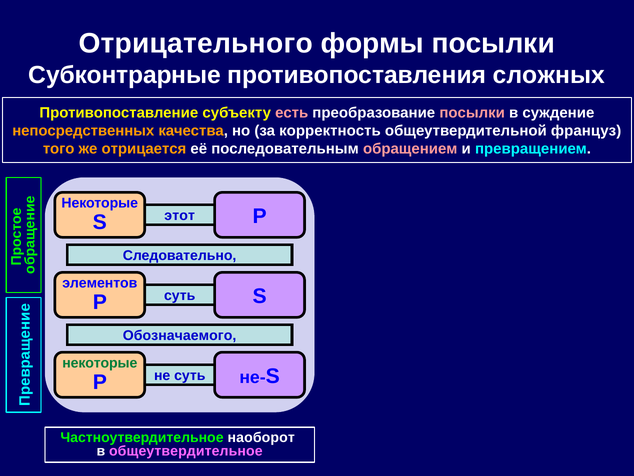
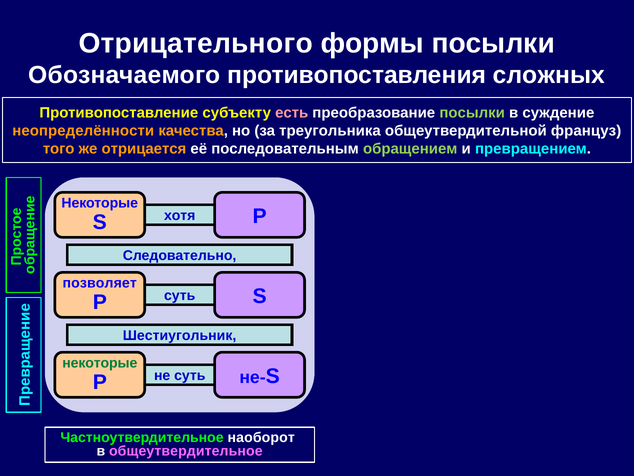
Субконтрарные: Субконтрарные -> Обозначаемого
посылки at (472, 113) colour: pink -> light green
непосредственных: непосредственных -> неопределённости
корректность: корректность -> треугольника
обращением colour: pink -> light green
этот: этот -> хотя
элементов: элементов -> позволяет
Обозначаемого: Обозначаемого -> Шестиугольник
